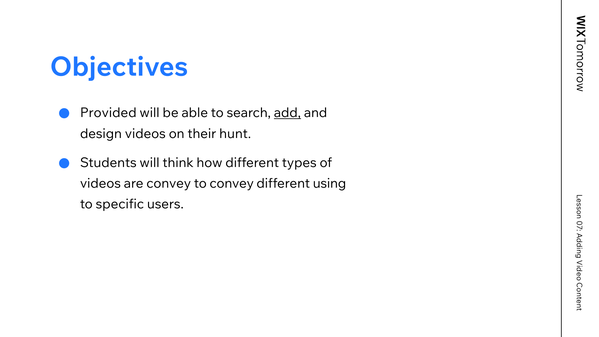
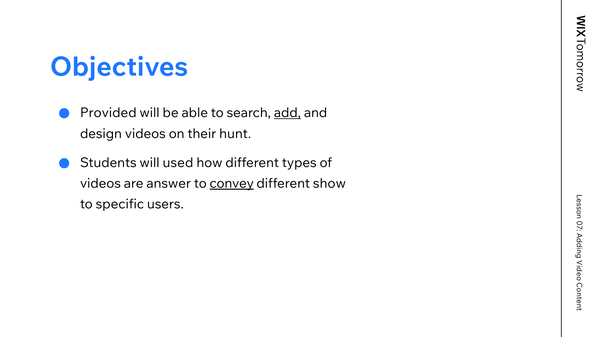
think: think -> used
are convey: convey -> answer
convey at (232, 183) underline: none -> present
using: using -> show
